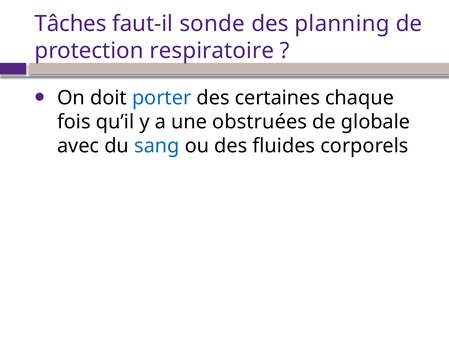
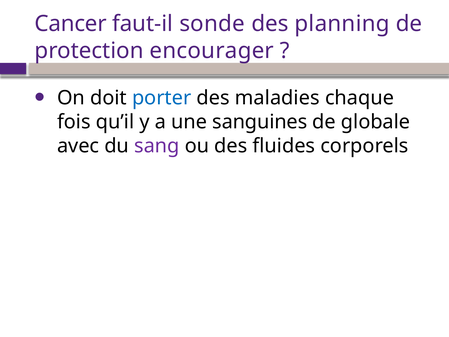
Tâches: Tâches -> Cancer
respiratoire: respiratoire -> encourager
certaines: certaines -> maladies
obstruées: obstruées -> sanguines
sang colour: blue -> purple
